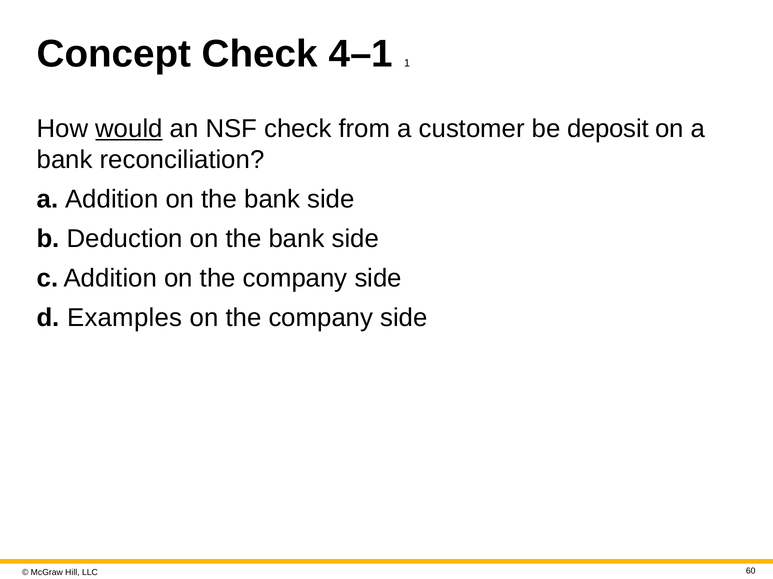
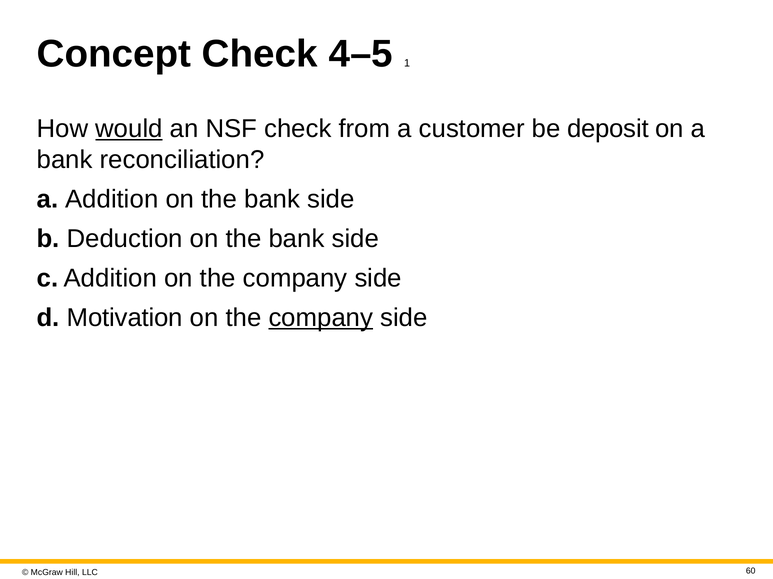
4–1: 4–1 -> 4–5
Examples: Examples -> Motivation
company at (321, 318) underline: none -> present
